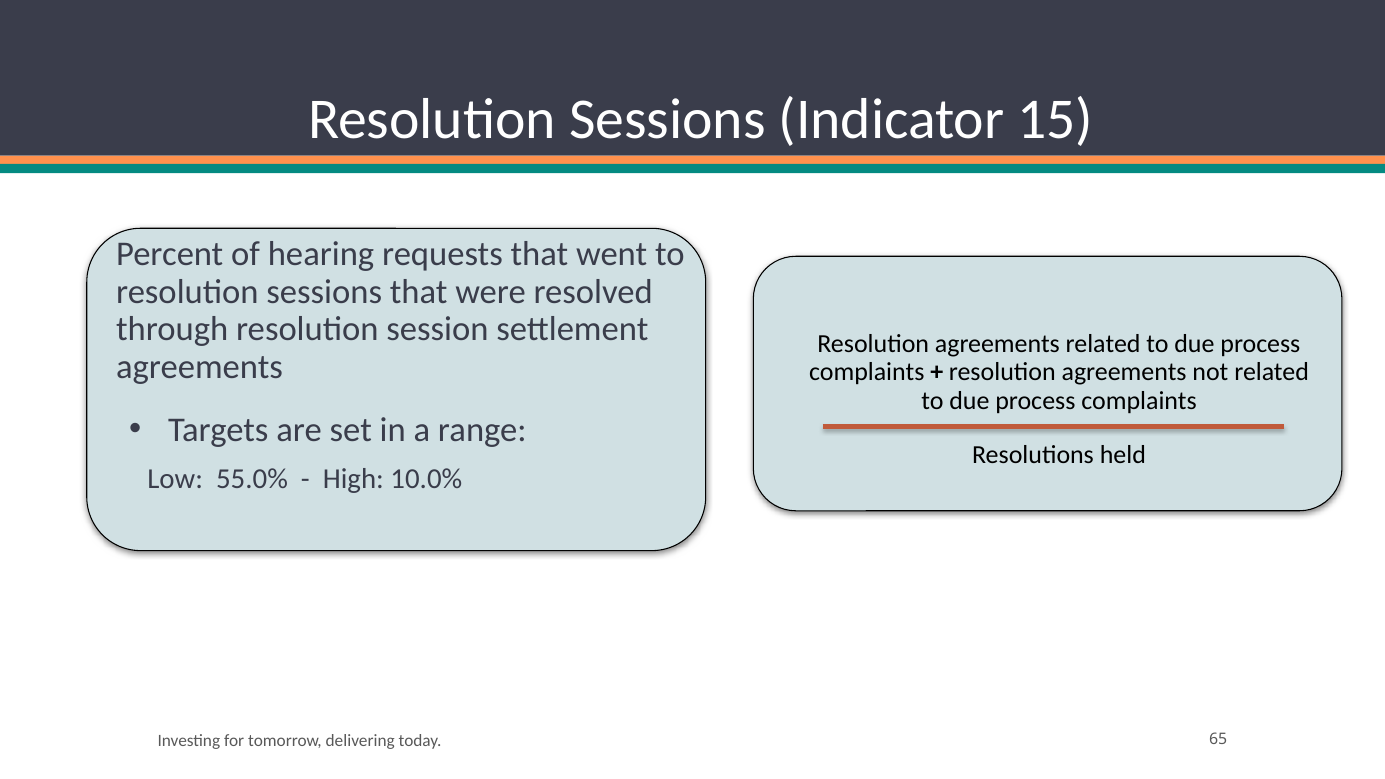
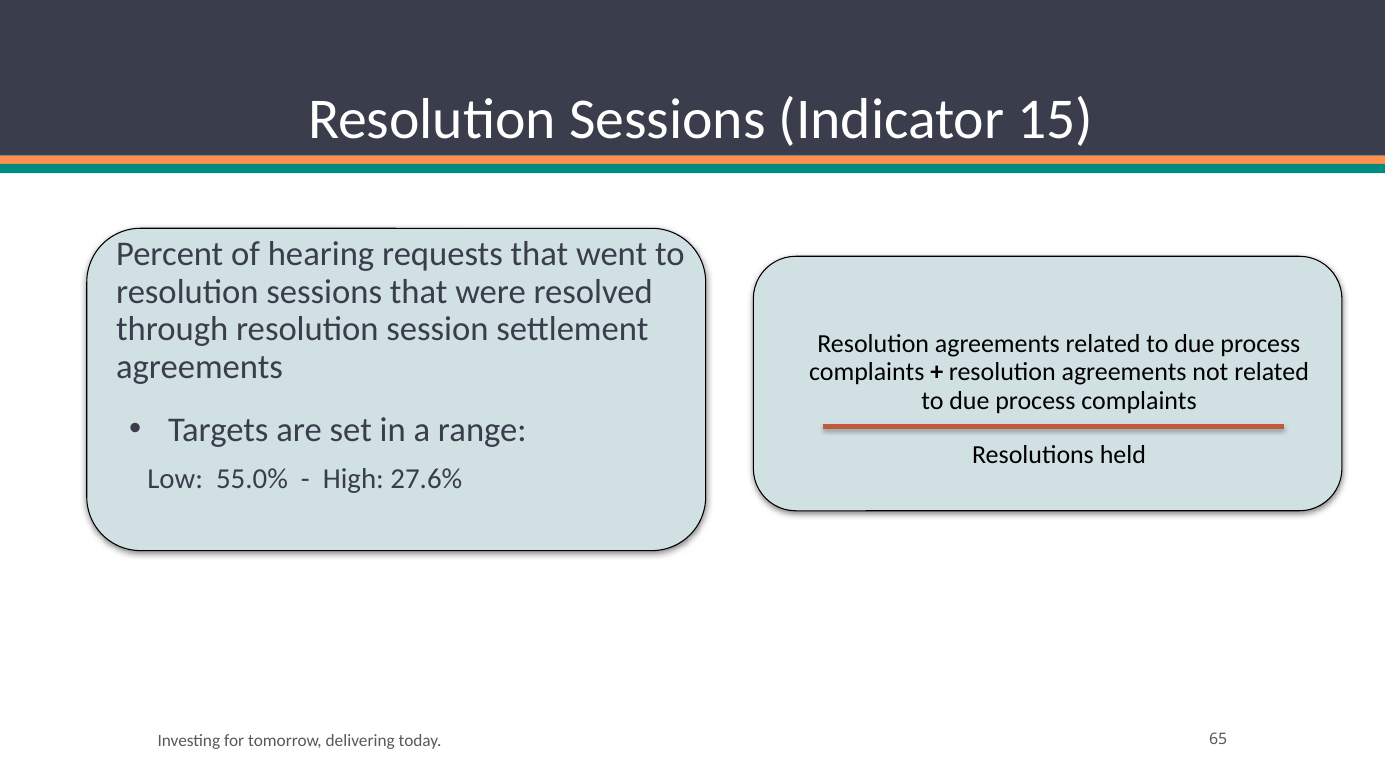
10.0%: 10.0% -> 27.6%
